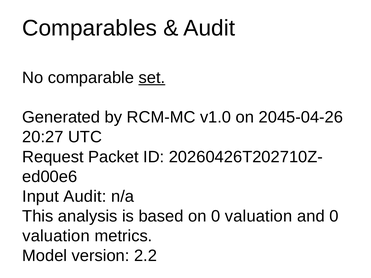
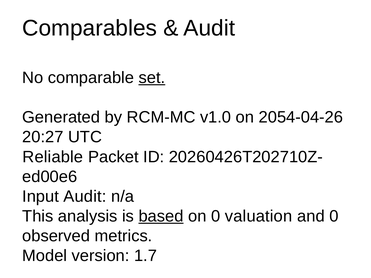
2045-04-26: 2045-04-26 -> 2054-04-26
Request: Request -> Reliable
based underline: none -> present
valuation at (56, 236): valuation -> observed
2.2: 2.2 -> 1.7
